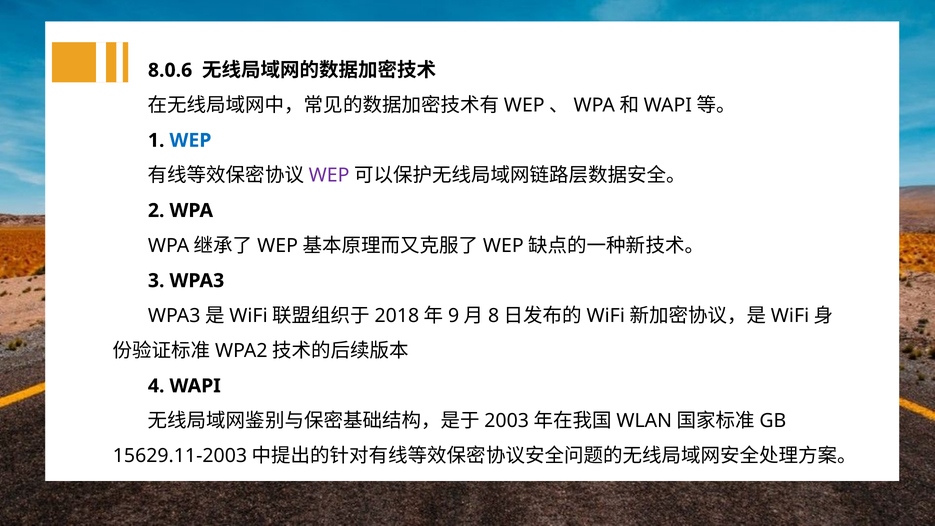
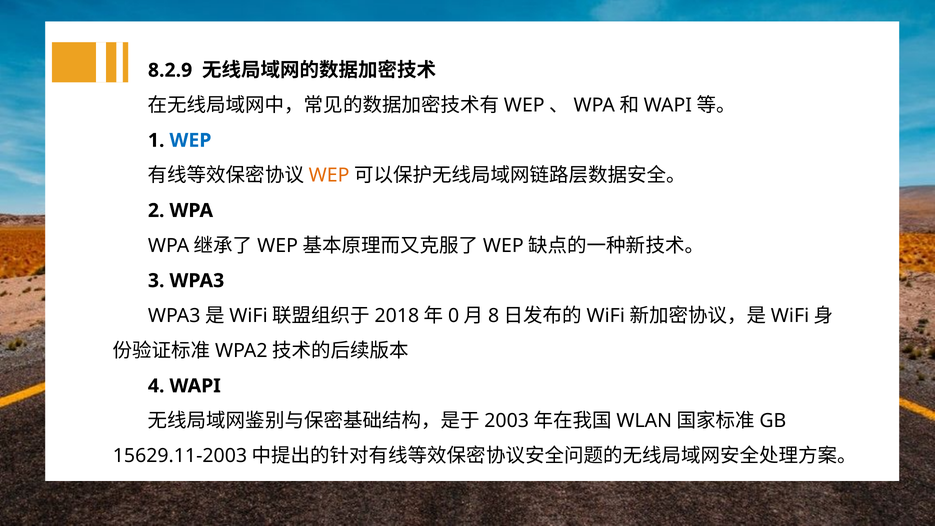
8.0.6: 8.0.6 -> 8.2.9
WEP at (329, 175) colour: purple -> orange
9: 9 -> 0
